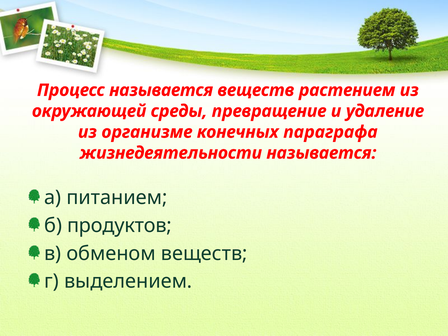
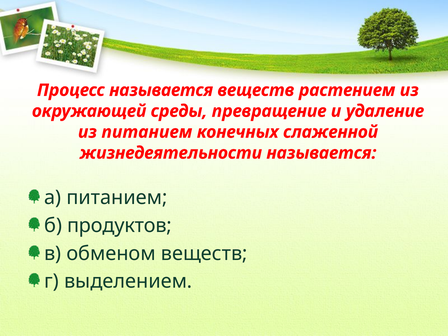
из организме: организме -> питанием
параграфа: параграфа -> слаженной
